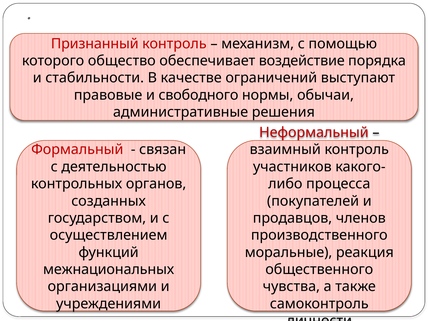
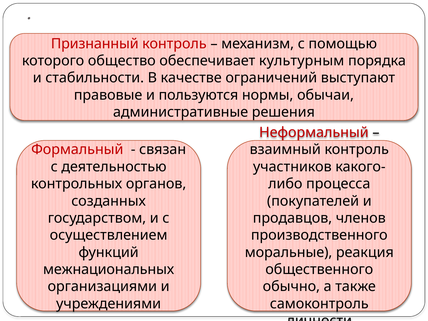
воздействие: воздействие -> культурным
свободного: свободного -> пользуются
чувства: чувства -> обычно
